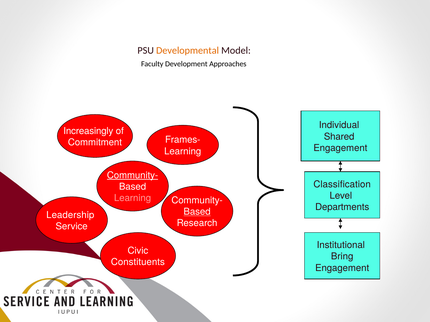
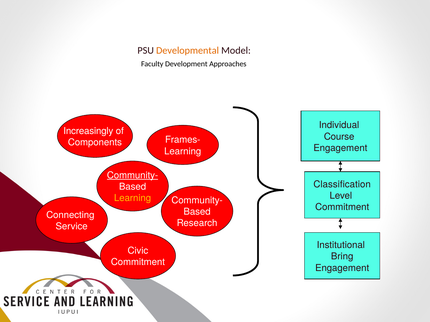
Shared: Shared -> Course
Commitment: Commitment -> Components
Learning at (133, 198) colour: pink -> yellow
Departments at (342, 207): Departments -> Commitment
Based at (197, 212) underline: present -> none
Leadership: Leadership -> Connecting
Constituents at (138, 263): Constituents -> Commitment
